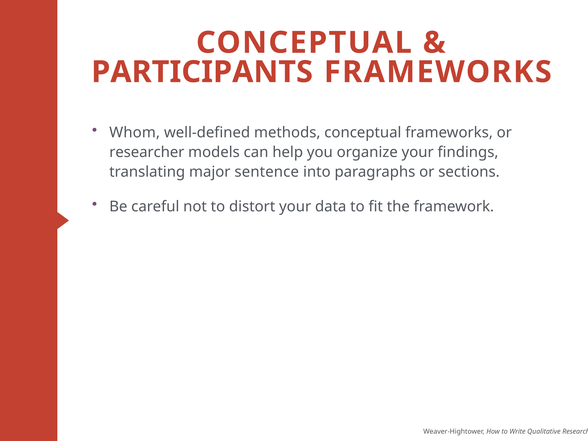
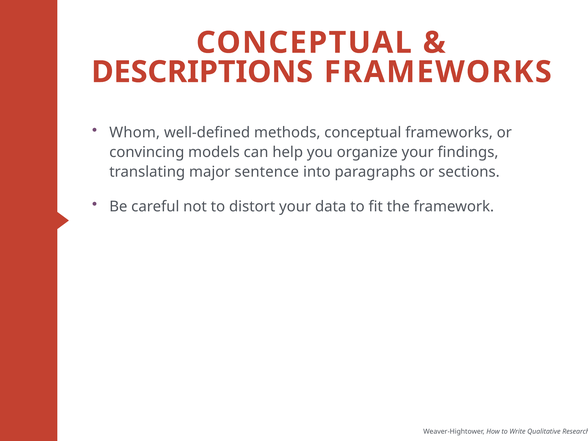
PARTICIPANTS: PARTICIPANTS -> DESCRIPTIONS
researcher: researcher -> convincing
